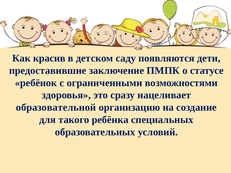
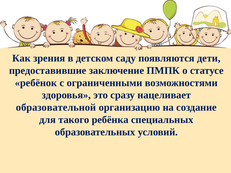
красив: красив -> зрения
